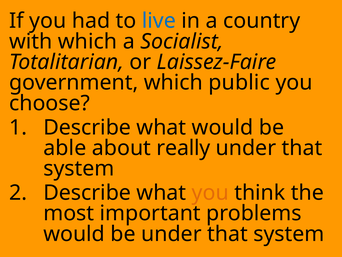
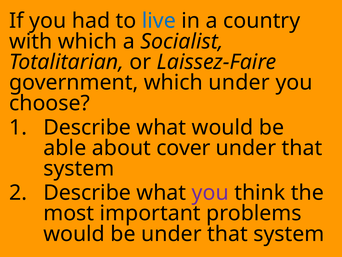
which public: public -> under
really: really -> cover
you at (210, 192) colour: orange -> purple
